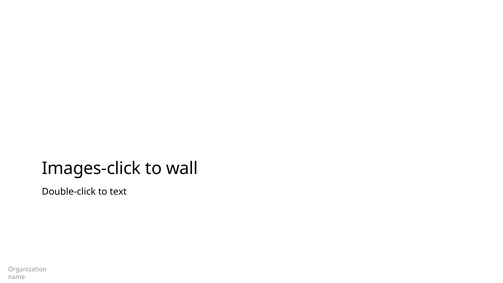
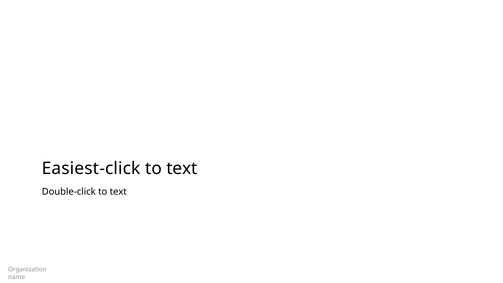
Images-click: Images-click -> Easiest-click
wall at (182, 169): wall -> text
